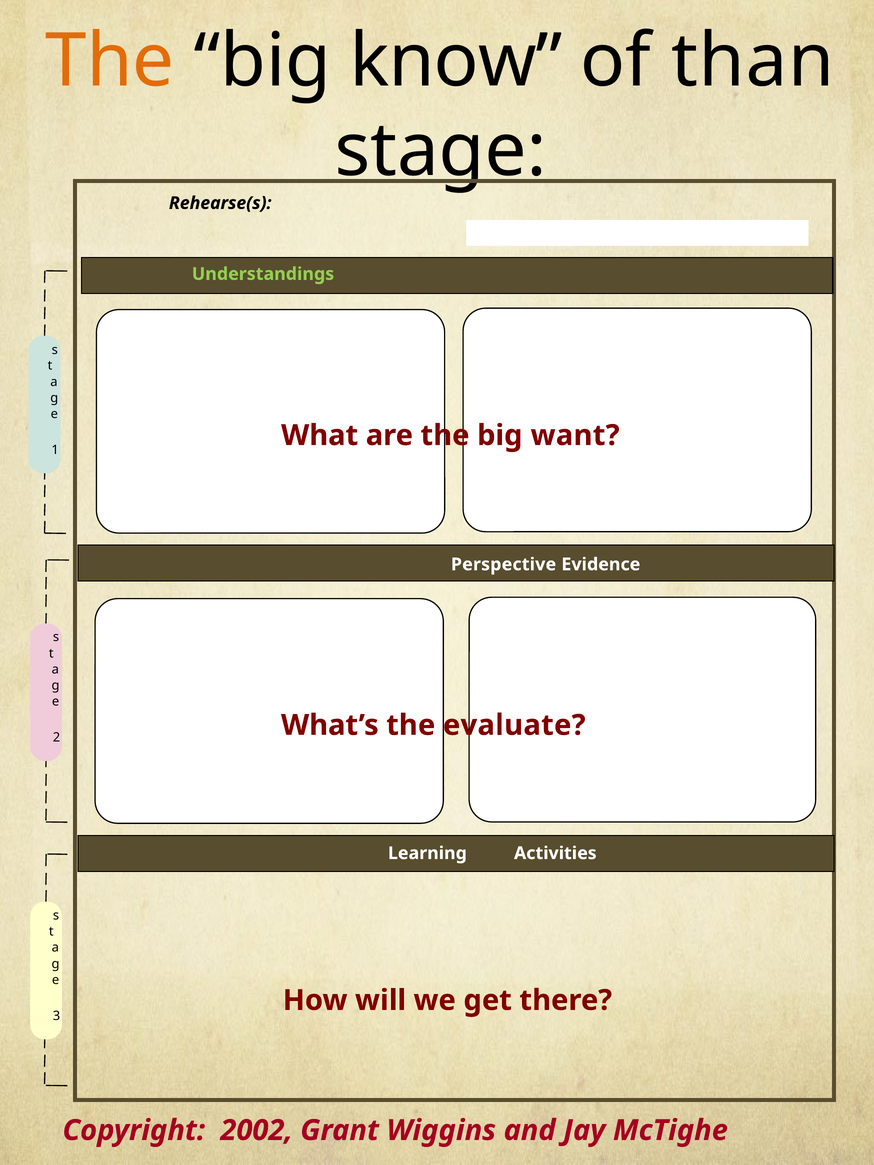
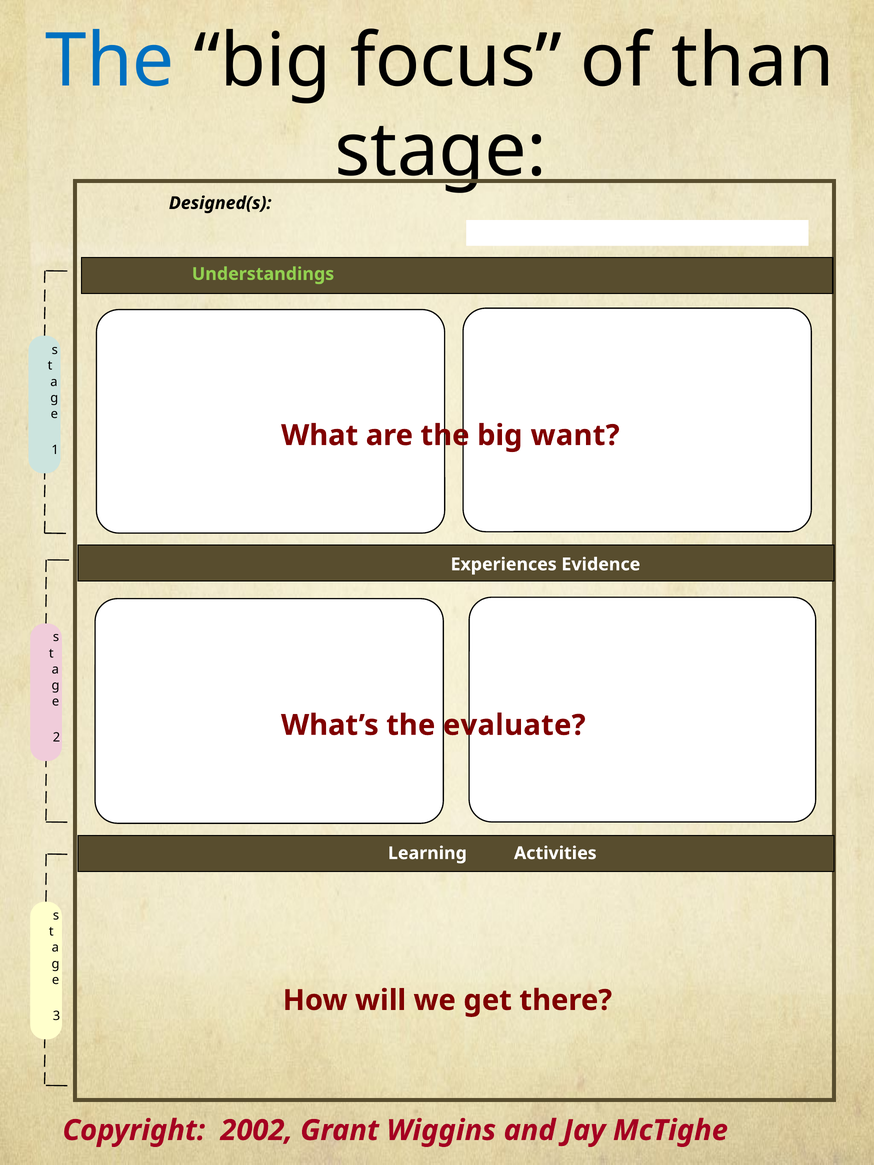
The at (110, 61) colour: orange -> blue
know: know -> focus
Rehearse(s: Rehearse(s -> Designed(s
Perspective: Perspective -> Experiences
